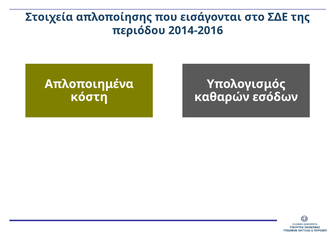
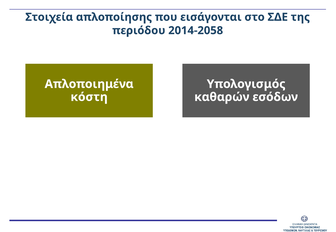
2014-2016: 2014-2016 -> 2014-2058
